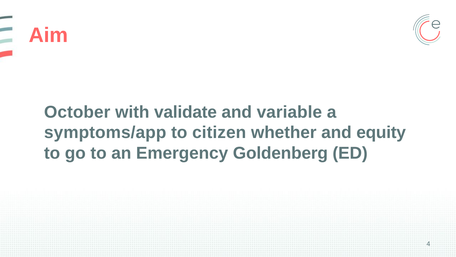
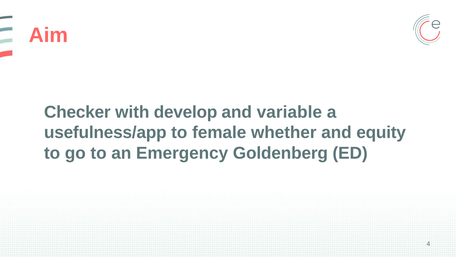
October: October -> Checker
validate: validate -> develop
symptoms/app: symptoms/app -> usefulness/app
citizen: citizen -> female
